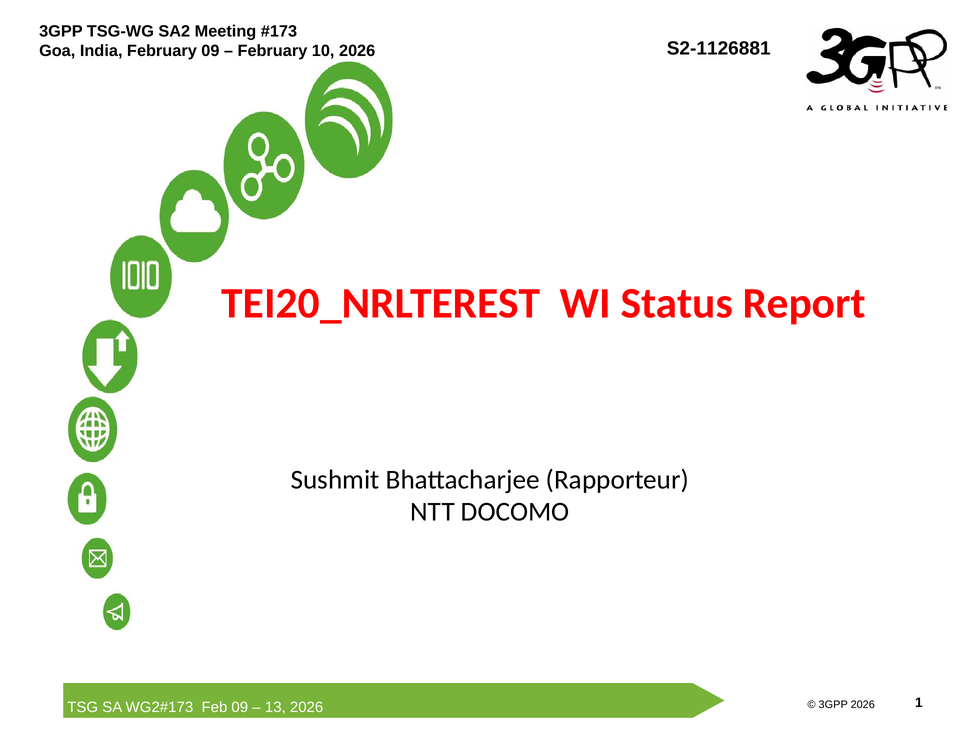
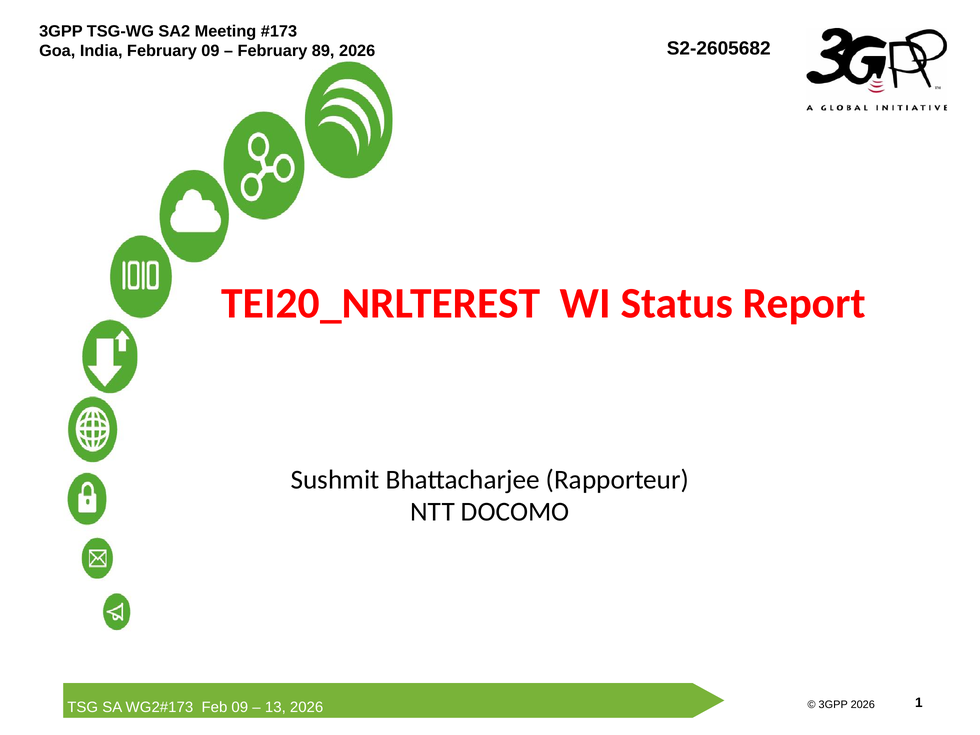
S2-1126881: S2-1126881 -> S2-2605682
10: 10 -> 89
